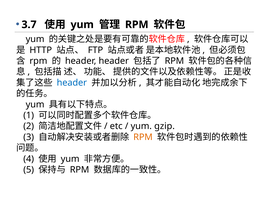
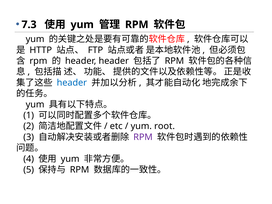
3.7: 3.7 -> 7.3
gzip: gzip -> root
RPM at (143, 137) colour: orange -> purple
